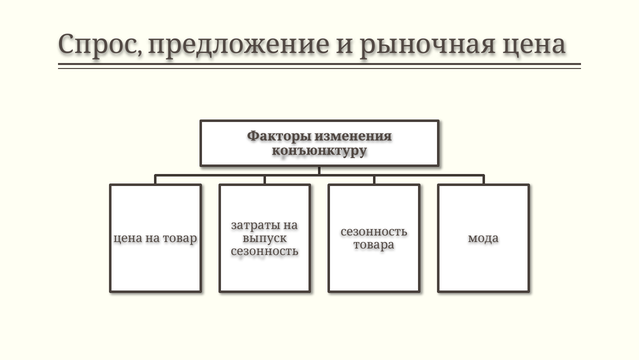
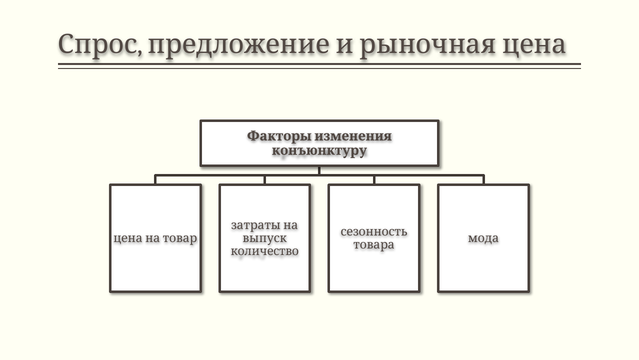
сезонность at (265, 251): сезонность -> количество
